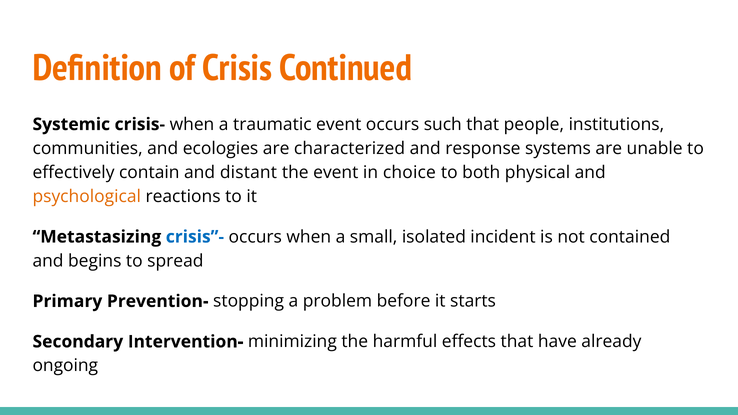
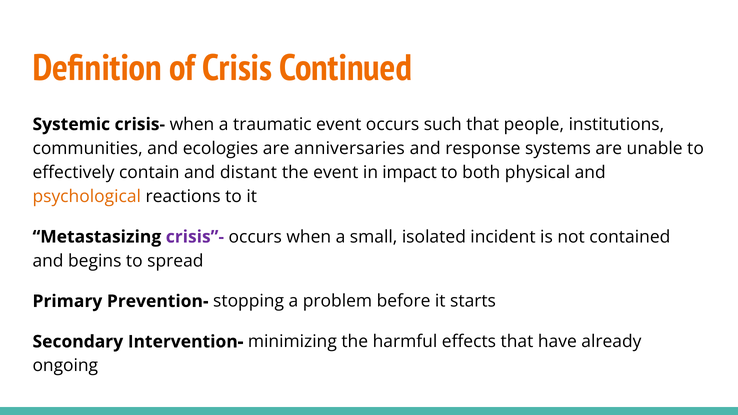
characterized: characterized -> anniversaries
choice: choice -> impact
crisis”- colour: blue -> purple
